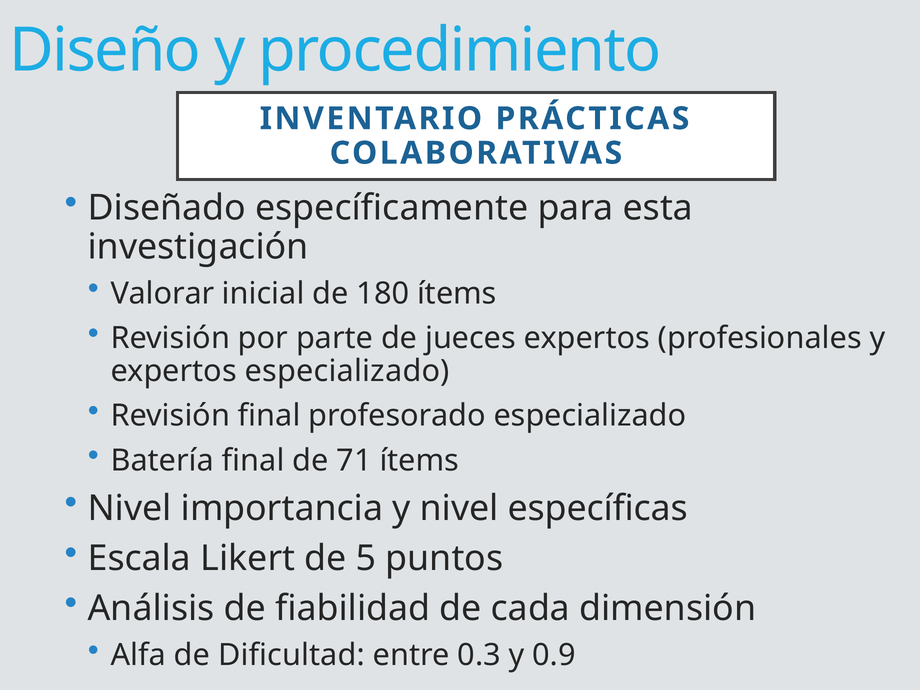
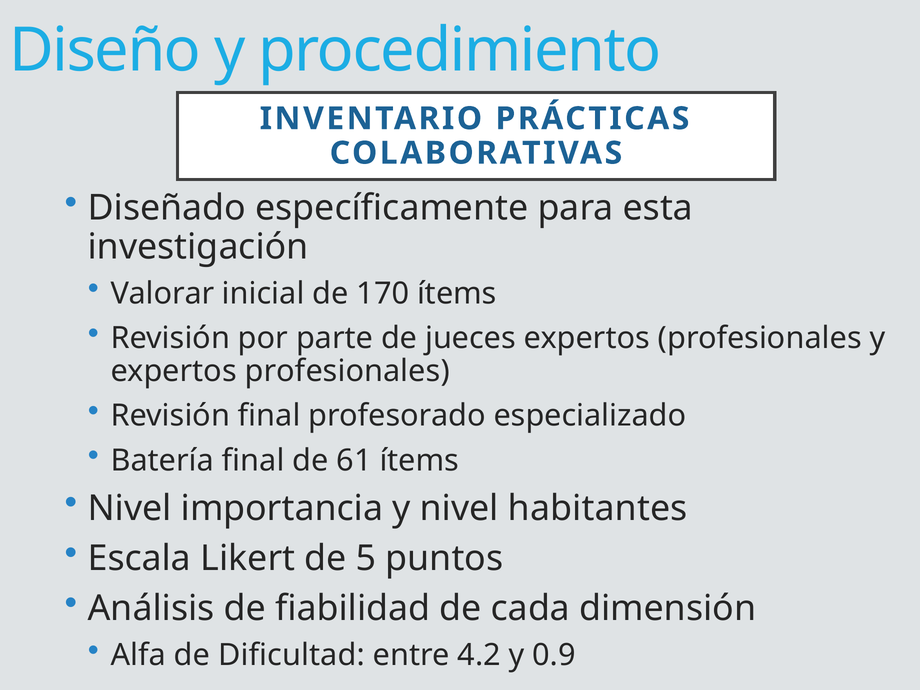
180: 180 -> 170
especializado at (347, 371): especializado -> profesionales
71: 71 -> 61
específicas: específicas -> habitantes
0.3: 0.3 -> 4.2
